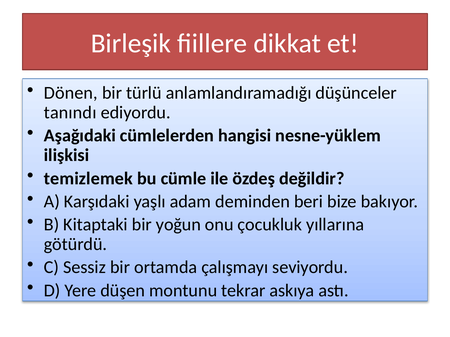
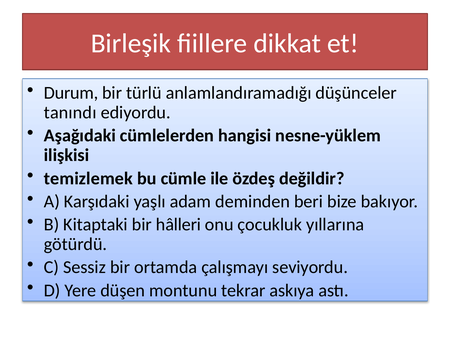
Dönen: Dönen -> Durum
yoğun: yoğun -> hâlleri
